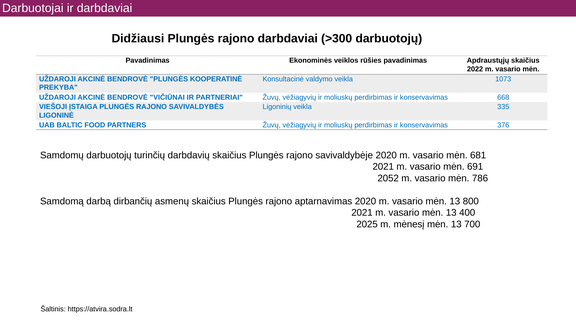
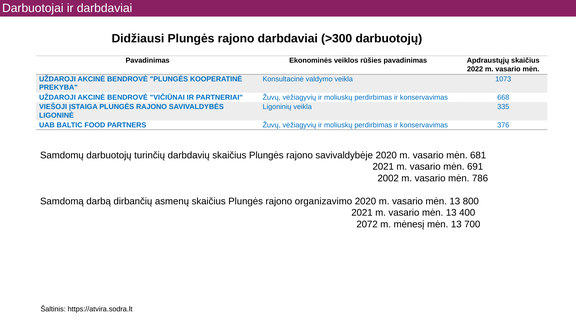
2052: 2052 -> 2002
aptarnavimas: aptarnavimas -> organizavimo
2025: 2025 -> 2072
